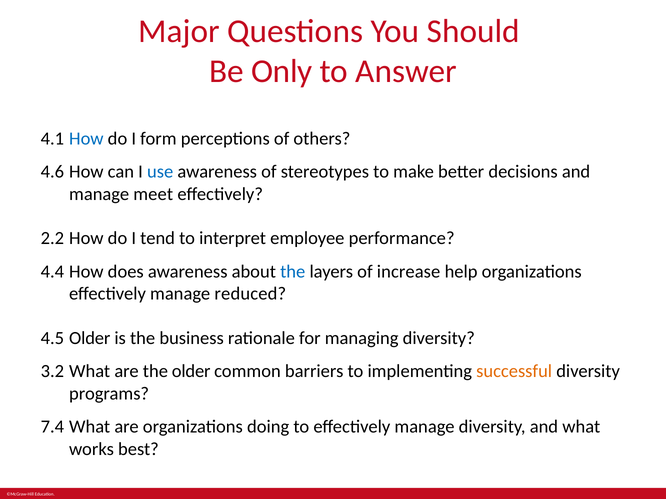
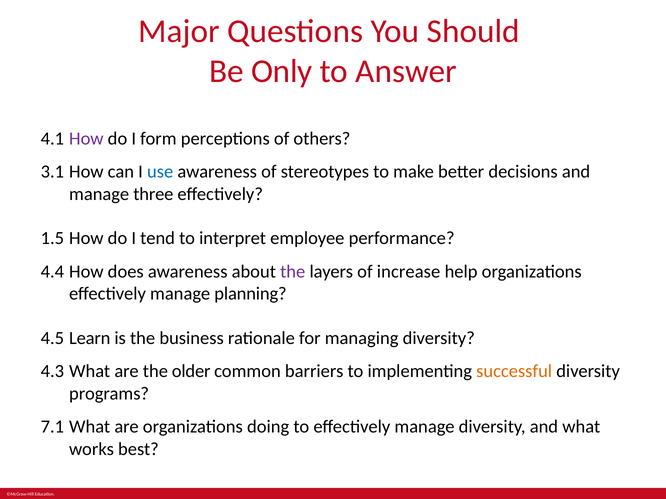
How at (86, 139) colour: blue -> purple
4.6: 4.6 -> 3.1
meet: meet -> three
2.2: 2.2 -> 1.5
the at (293, 272) colour: blue -> purple
reduced: reduced -> planning
4.5 Older: Older -> Learn
3.2: 3.2 -> 4.3
7.4: 7.4 -> 7.1
